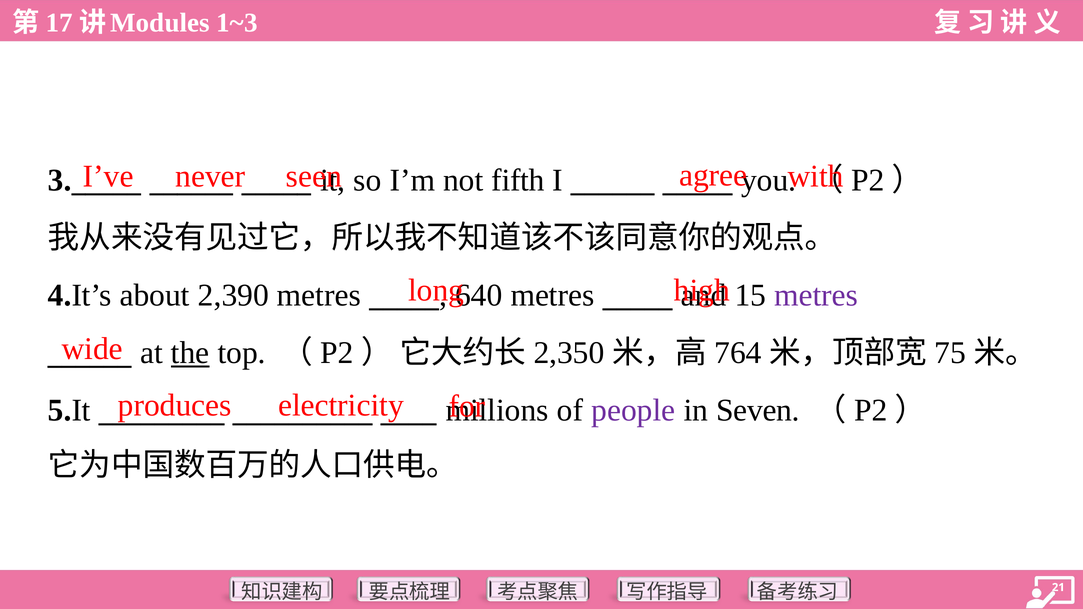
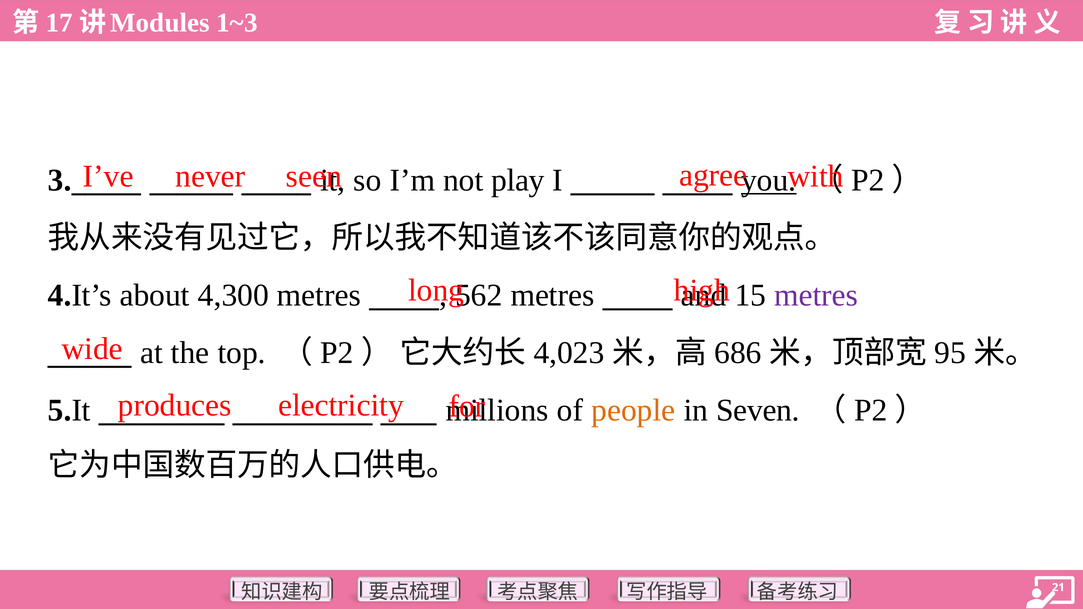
fifth: fifth -> play
you underline: none -> present
2,390: 2,390 -> 4,300
640: 640 -> 562
the underline: present -> none
2,350: 2,350 -> 4,023
764: 764 -> 686
75: 75 -> 95
people colour: purple -> orange
